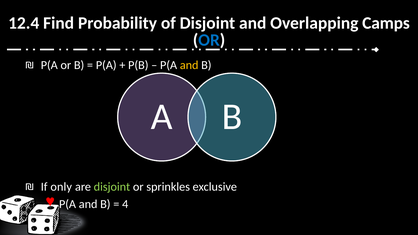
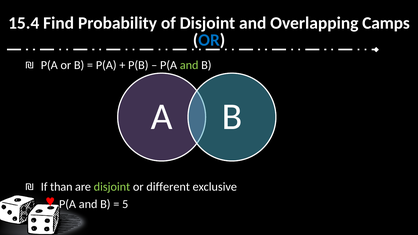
12.4: 12.4 -> 15.4
and at (189, 65) colour: yellow -> light green
only: only -> than
sprinkles: sprinkles -> different
4: 4 -> 5
